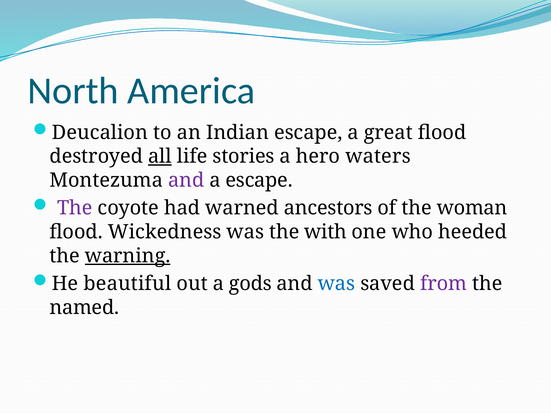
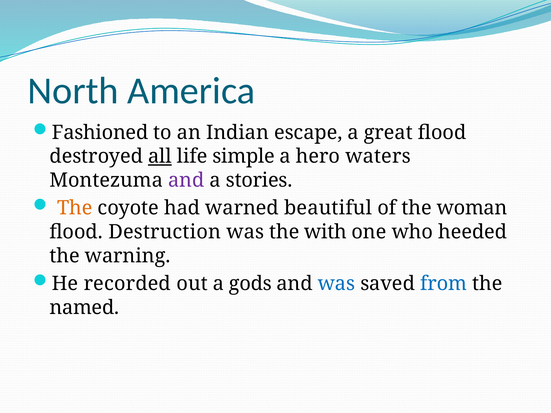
Deucalion: Deucalion -> Fashioned
stories: stories -> simple
a escape: escape -> stories
The at (75, 208) colour: purple -> orange
ancestors: ancestors -> beautiful
Wickedness: Wickedness -> Destruction
warning underline: present -> none
beautiful: beautiful -> recorded
from colour: purple -> blue
